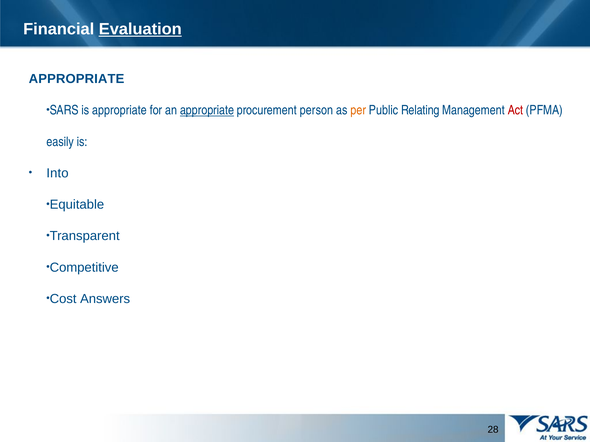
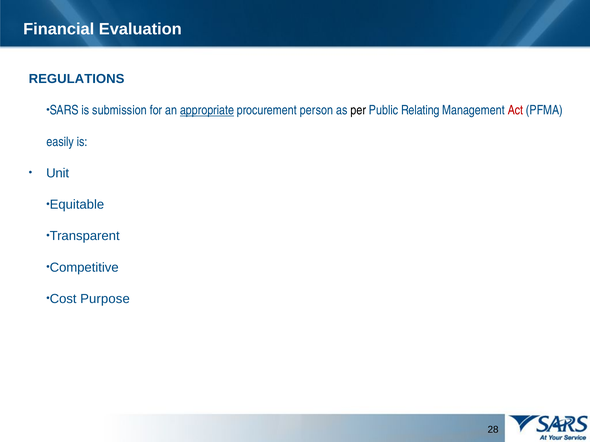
Evaluation underline: present -> none
APPROPRIATE at (77, 79): APPROPRIATE -> REGULATIONS
is appropriate: appropriate -> submission
per colour: orange -> black
Into: Into -> Unit
Answers: Answers -> Purpose
